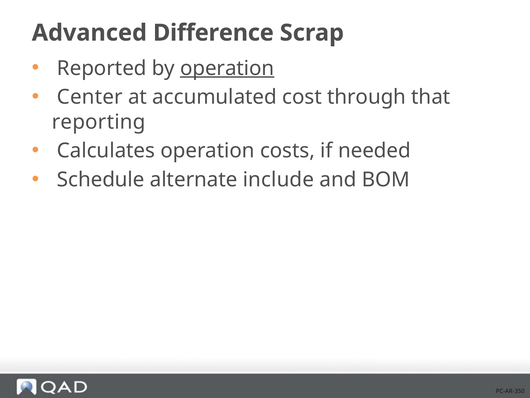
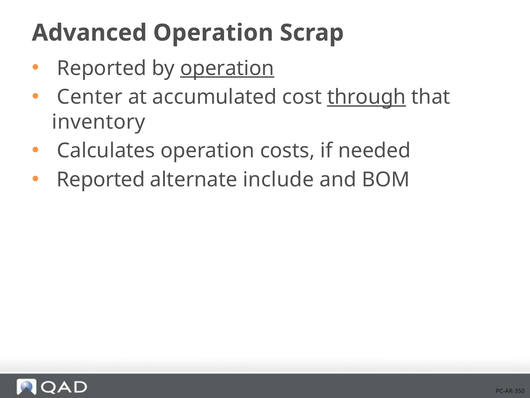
Advanced Difference: Difference -> Operation
through underline: none -> present
reporting: reporting -> inventory
Schedule at (101, 180): Schedule -> Reported
